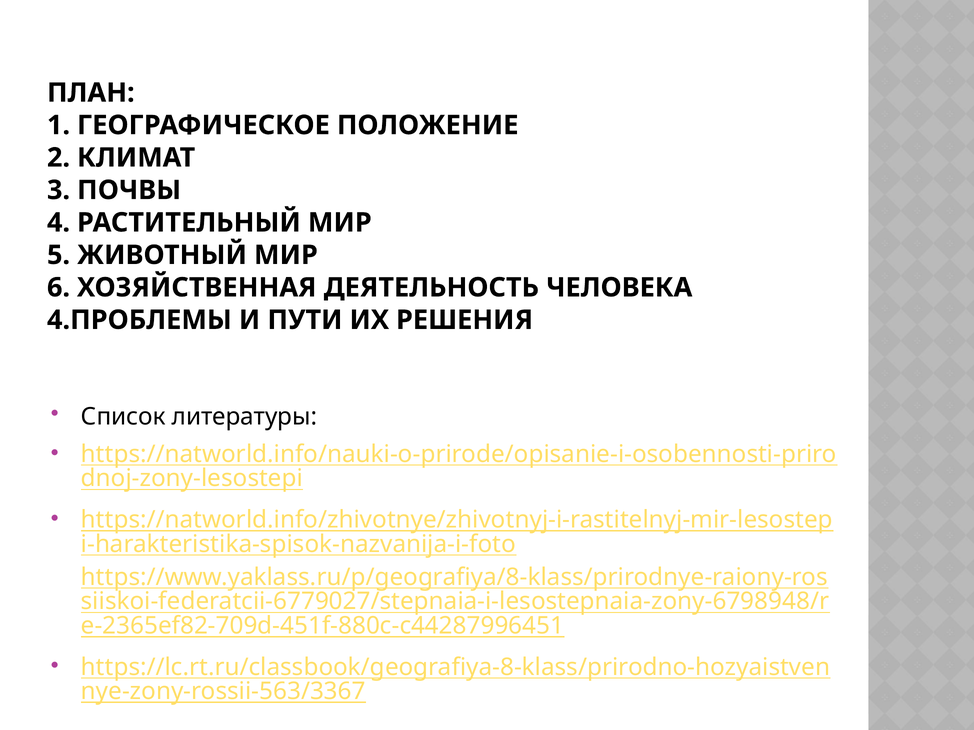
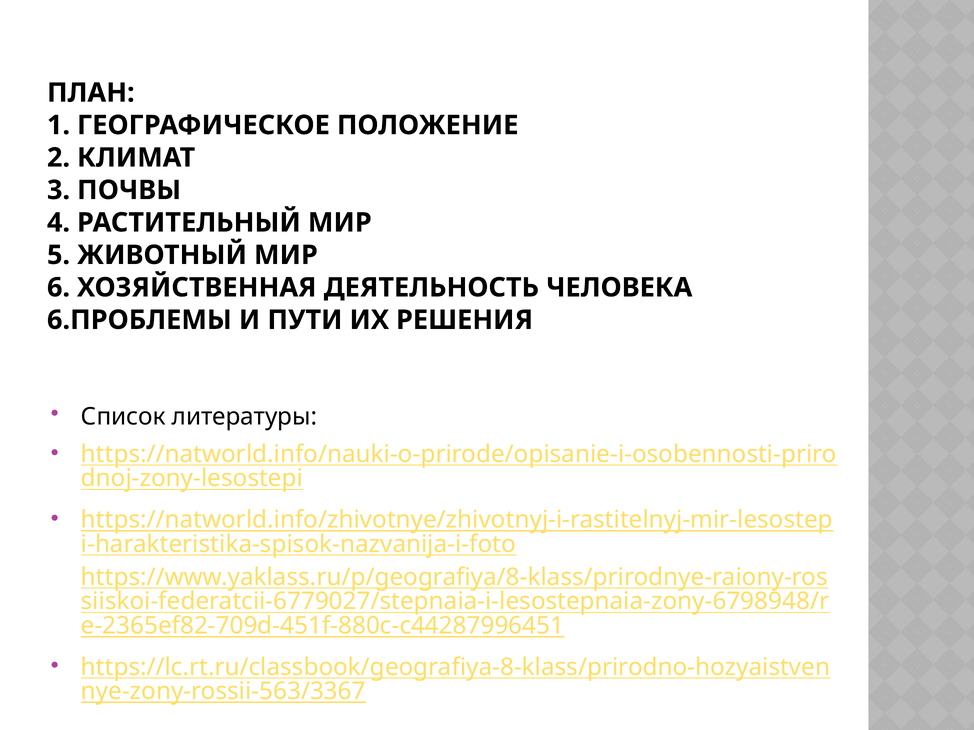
4.ПРОБЛЕМЫ: 4.ПРОБЛЕМЫ -> 6.ПРОБЛЕМЫ
